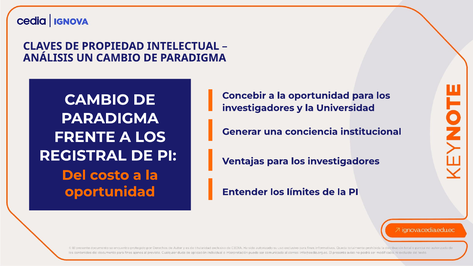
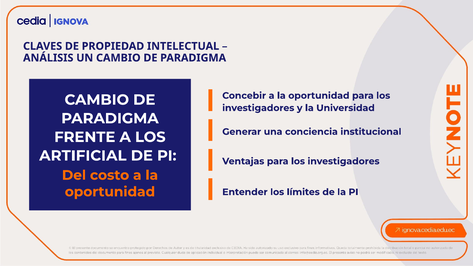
REGISTRAL: REGISTRAL -> ARTIFICIAL
